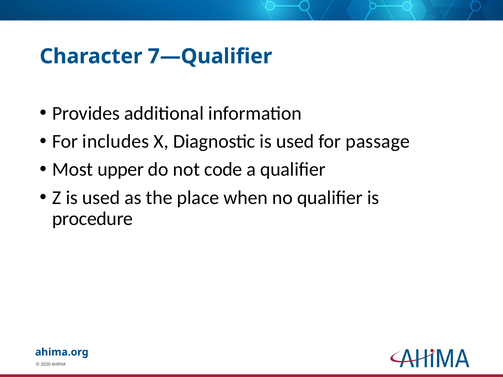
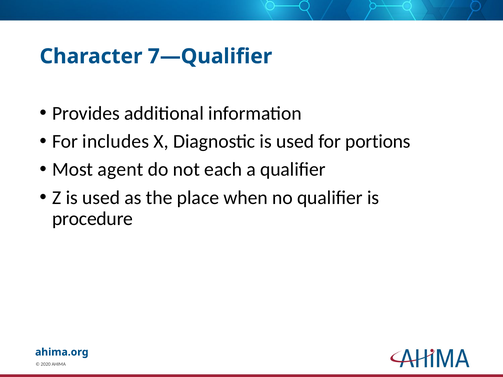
passage: passage -> portions
upper: upper -> agent
code: code -> each
